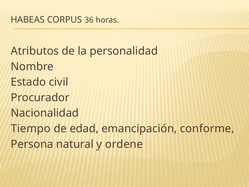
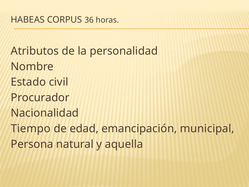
conforme: conforme -> municipal
ordene: ordene -> aquella
